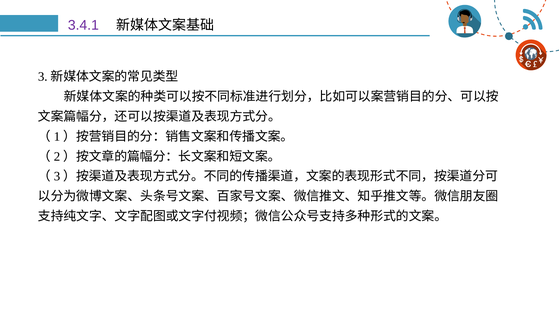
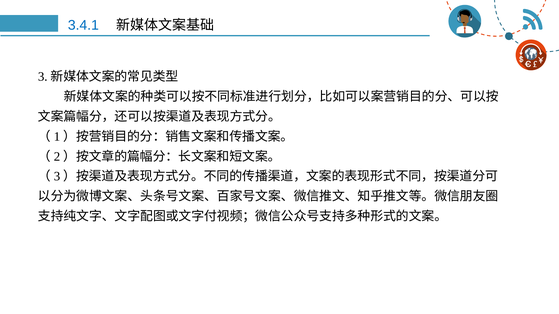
3.4.1 colour: purple -> blue
